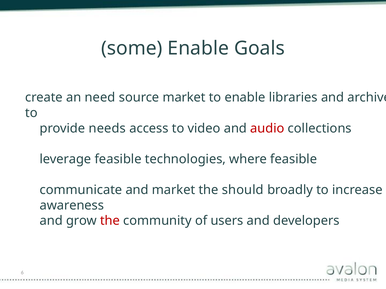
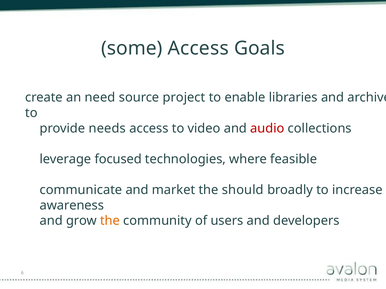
some Enable: Enable -> Access
source market: market -> project
leverage feasible: feasible -> focused
the at (110, 221) colour: red -> orange
